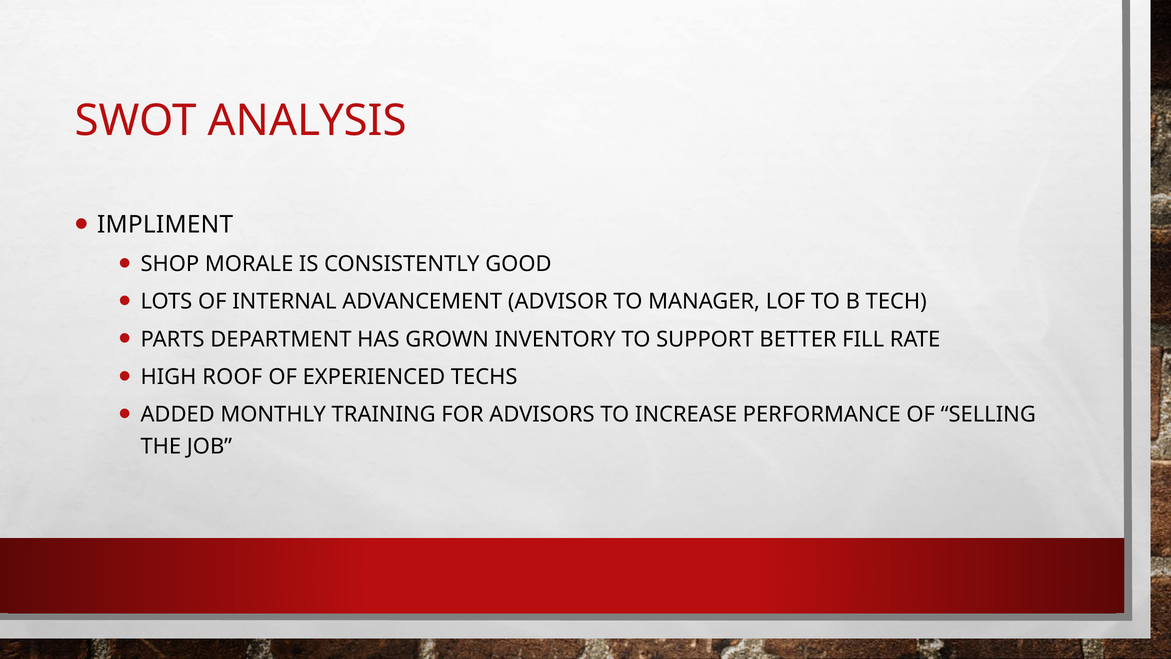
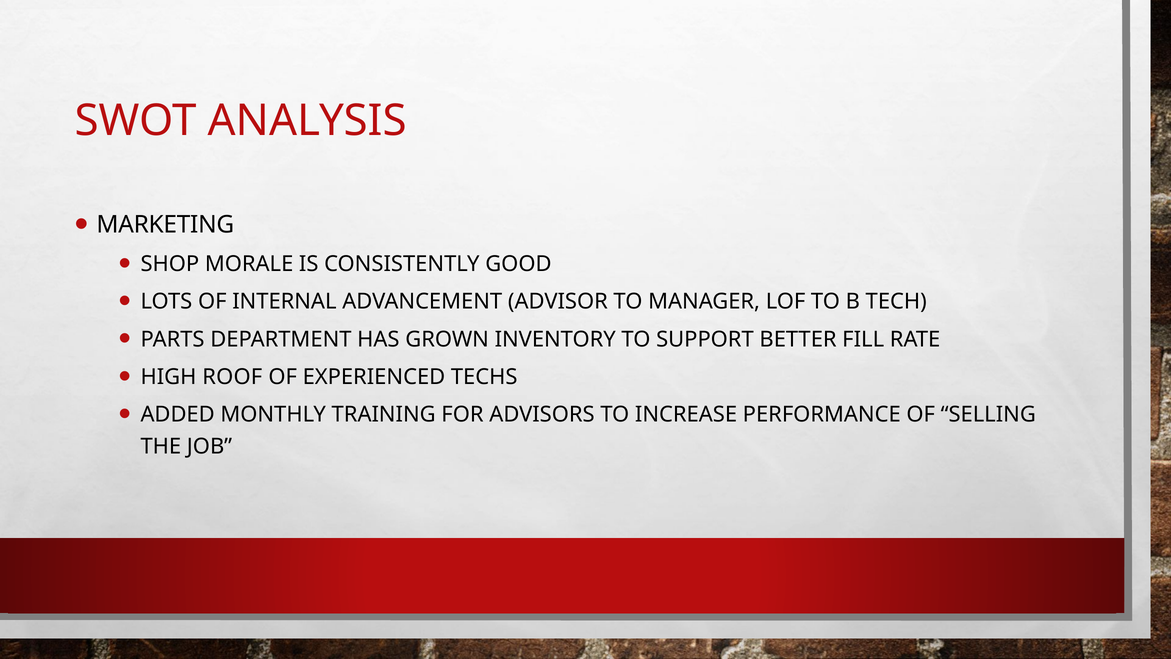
IMPLIMENT: IMPLIMENT -> MARKETING
